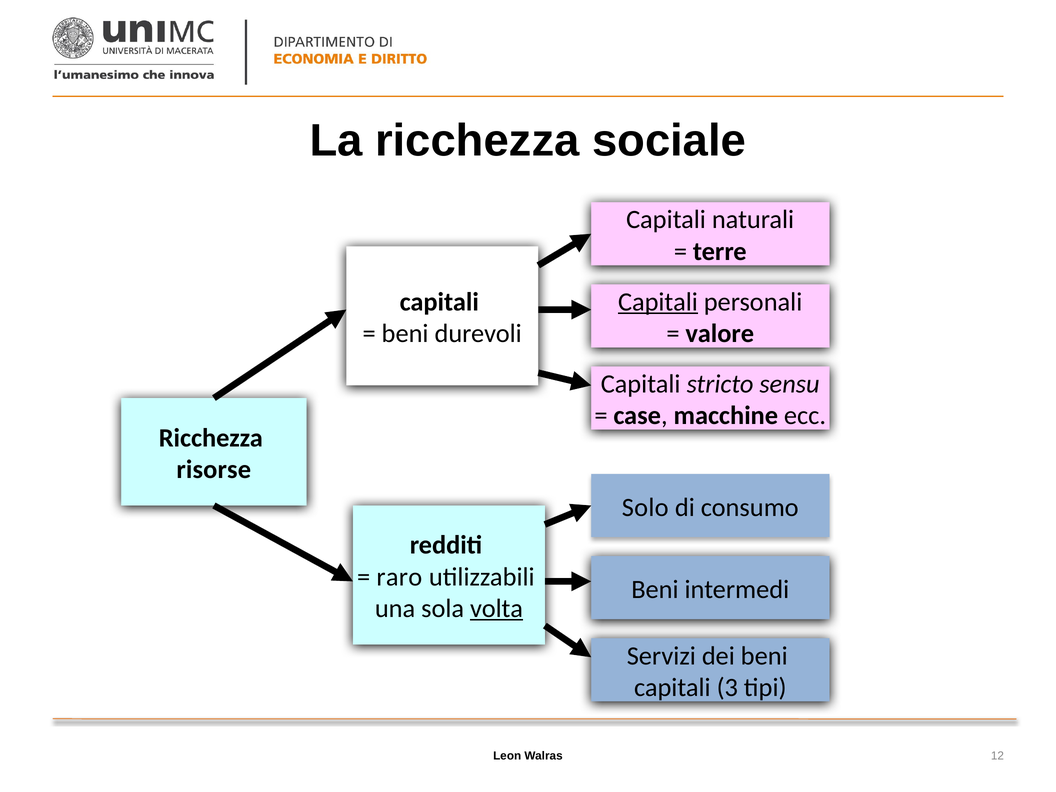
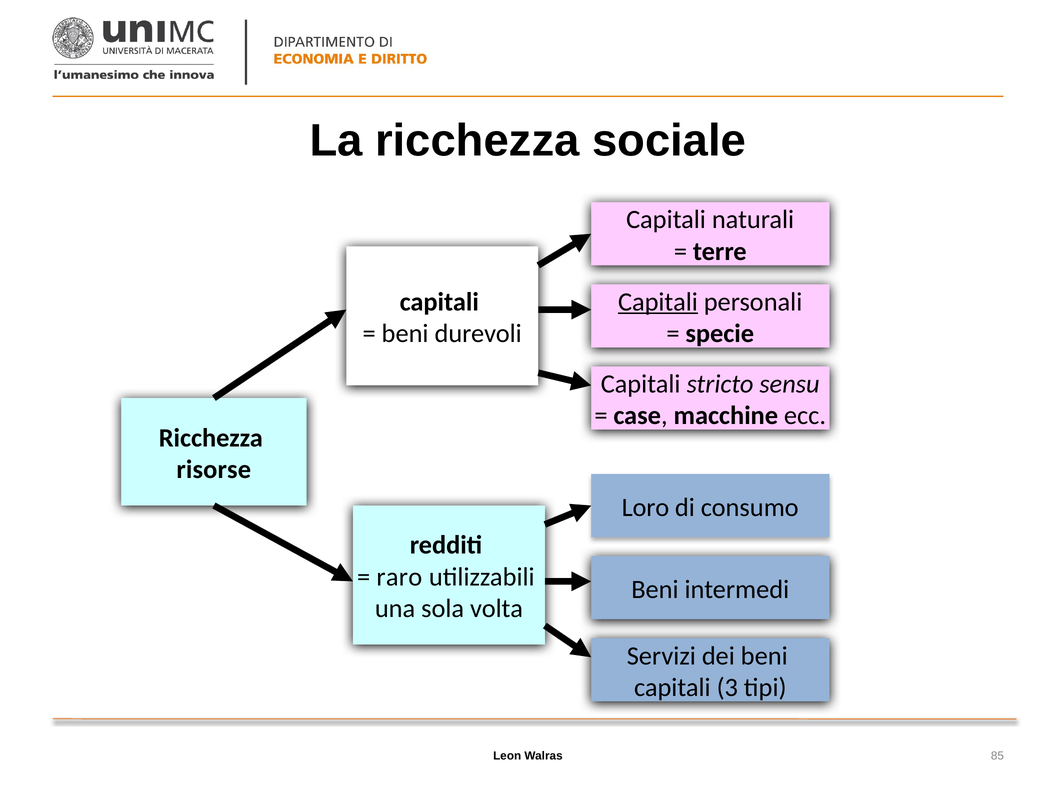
valore: valore -> specie
Solo: Solo -> Loro
volta underline: present -> none
12: 12 -> 85
